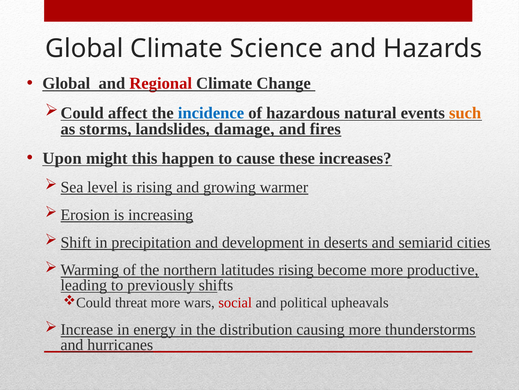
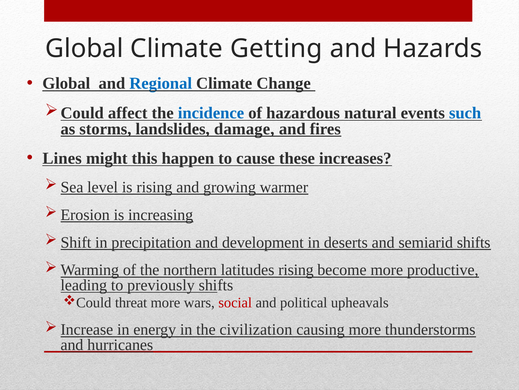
Science: Science -> Getting
Regional colour: red -> blue
such colour: orange -> blue
Upon: Upon -> Lines
semiarid cities: cities -> shifts
distribution: distribution -> civilization
